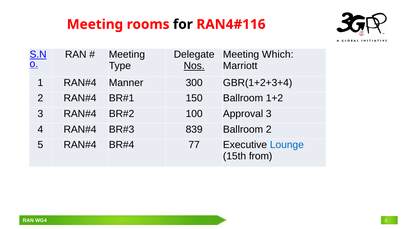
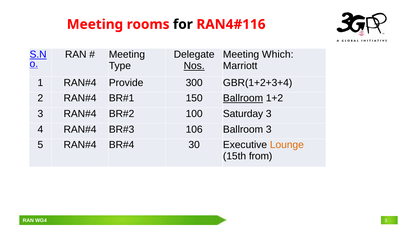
Manner: Manner -> Provide
Ballroom at (243, 98) underline: none -> present
Approval: Approval -> Saturday
839: 839 -> 106
Ballroom 2: 2 -> 3
77: 77 -> 30
Lounge colour: blue -> orange
